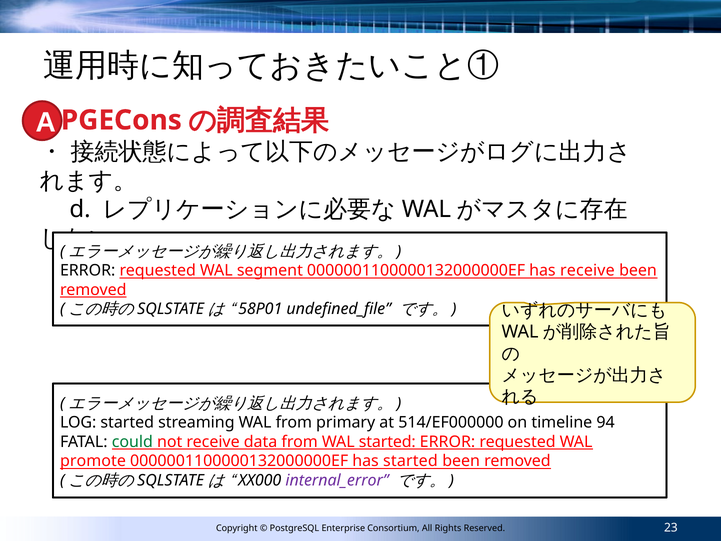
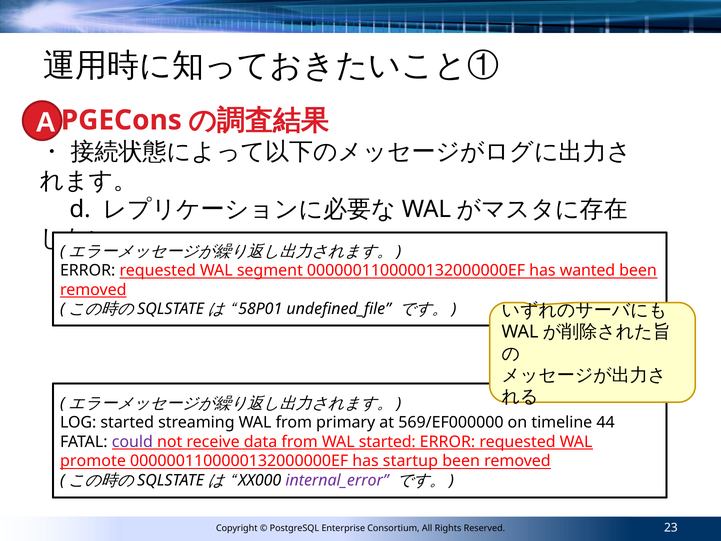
has receive: receive -> wanted
514/EF000000: 514/EF000000 -> 569/EF000000
94: 94 -> 44
could colour: green -> purple
has started: started -> startup
